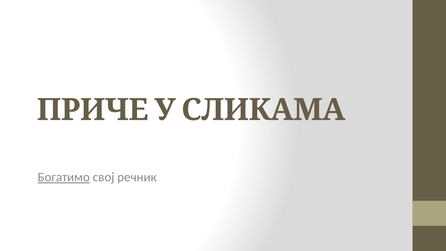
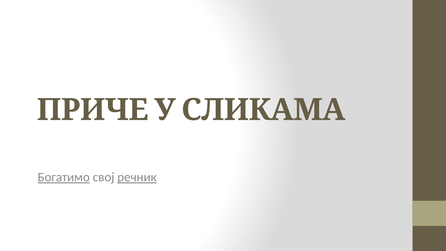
речник underline: none -> present
